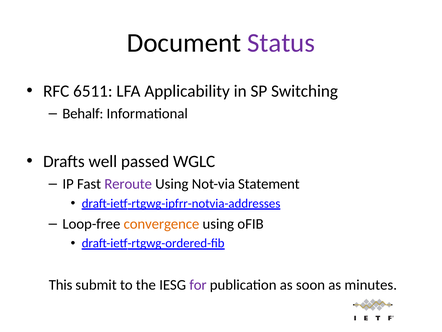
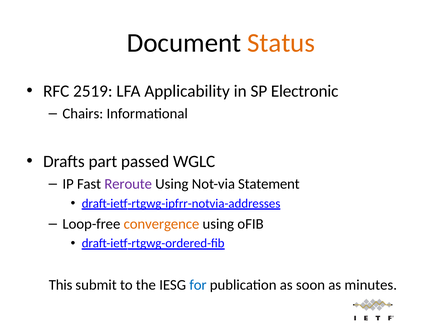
Status colour: purple -> orange
6511: 6511 -> 2519
Switching: Switching -> Electronic
Behalf: Behalf -> Chairs
well: well -> part
for colour: purple -> blue
